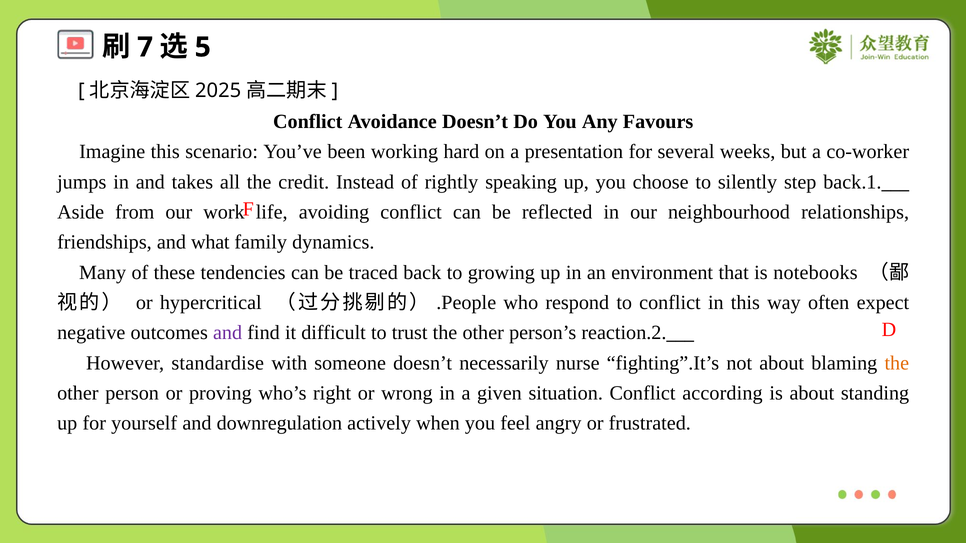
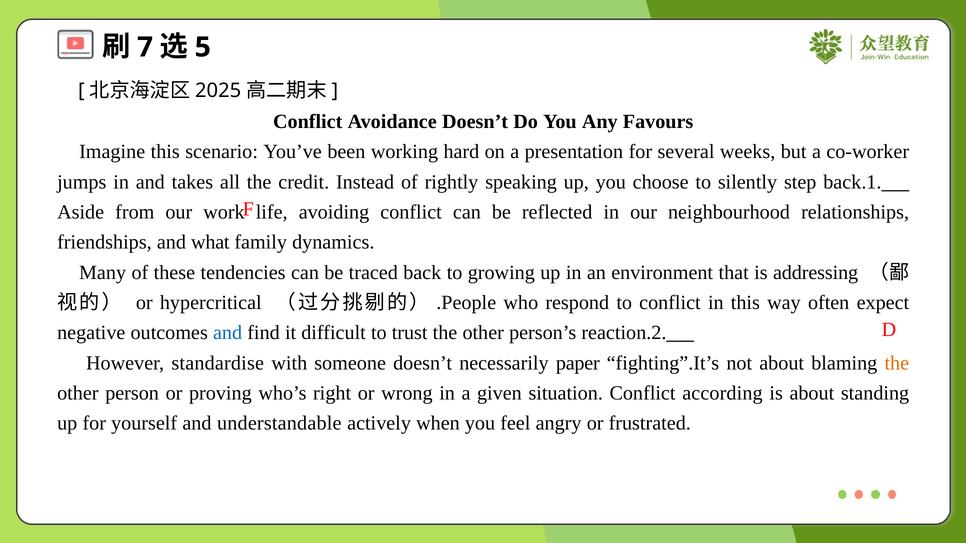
notebooks: notebooks -> addressing
and at (228, 333) colour: purple -> blue
nurse: nurse -> paper
downregulation: downregulation -> understandable
